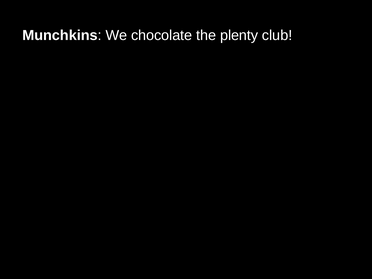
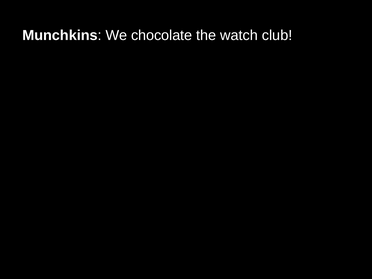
plenty: plenty -> watch
